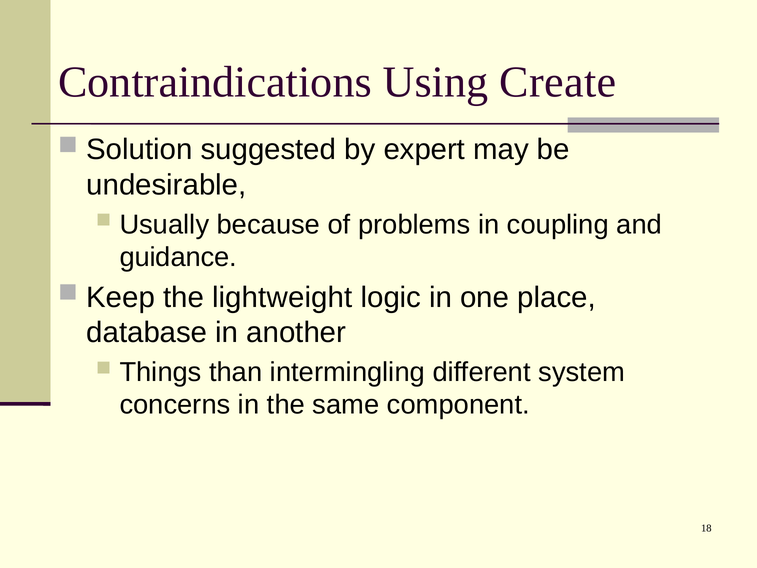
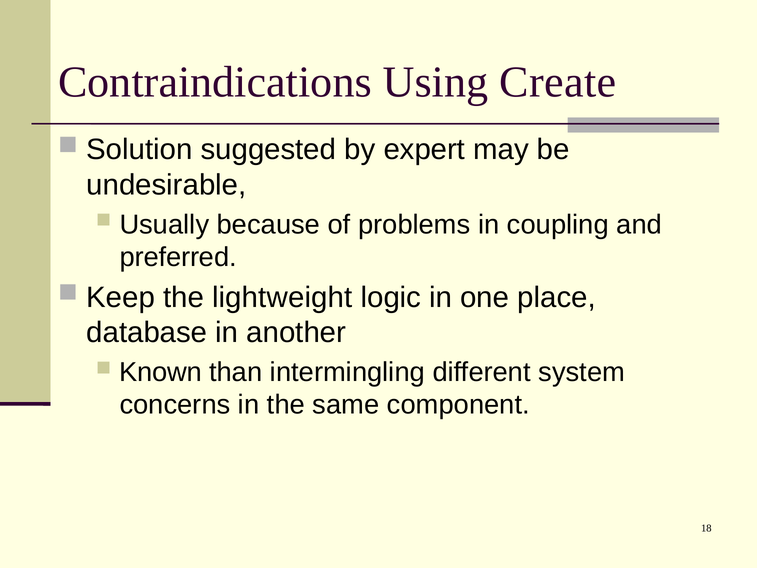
guidance: guidance -> preferred
Things: Things -> Known
